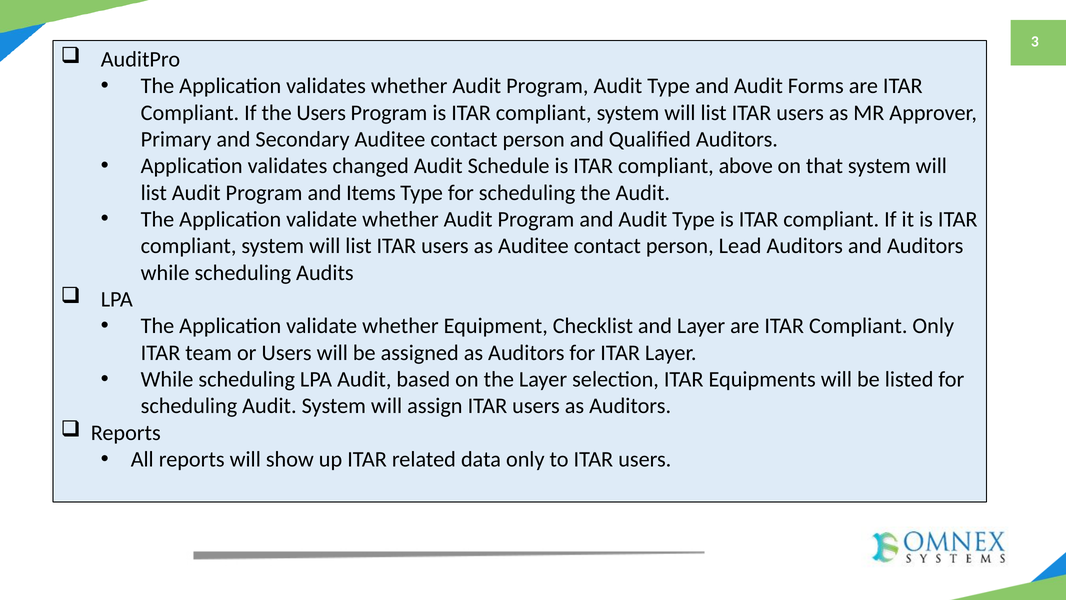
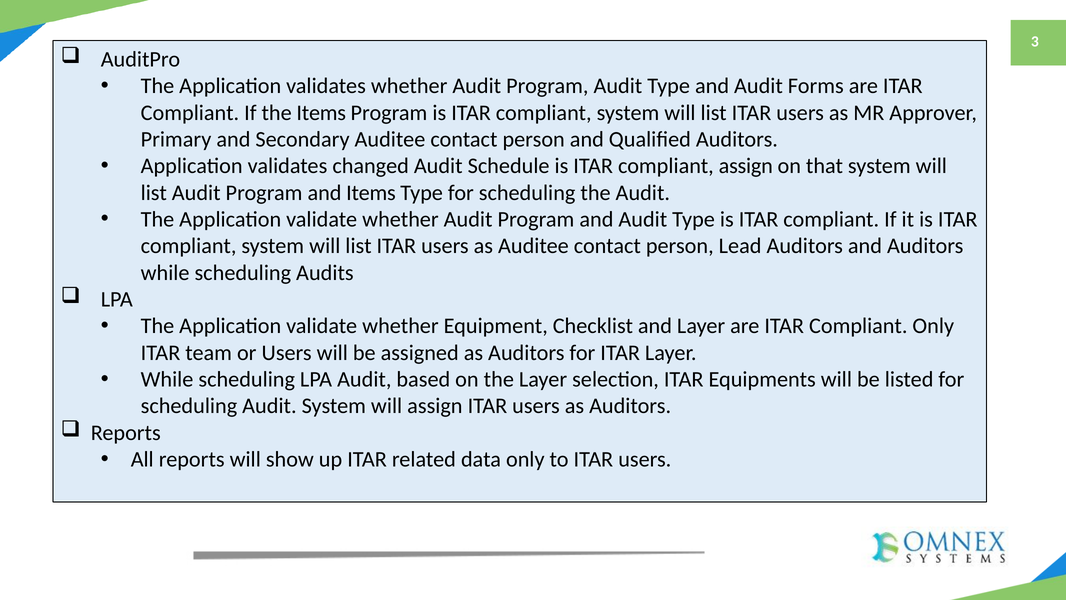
the Users: Users -> Items
compliant above: above -> assign
